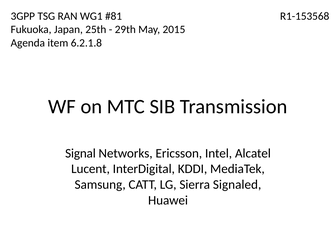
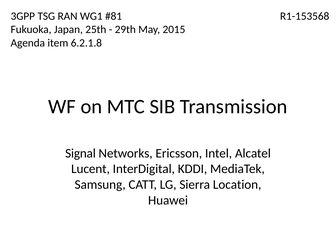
Signaled: Signaled -> Location
